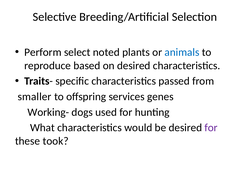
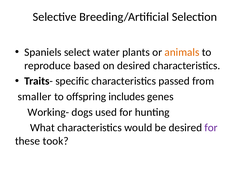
Perform: Perform -> Spaniels
noted: noted -> water
animals colour: blue -> orange
services: services -> includes
